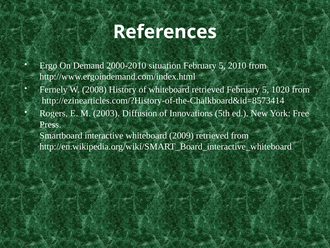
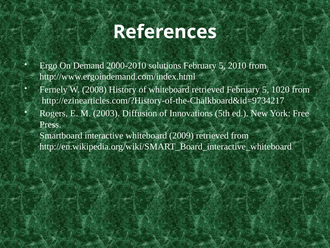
situation: situation -> solutions
http://ezinearticles.com/?History-of-the-Chalkboard&id=8573414: http://ezinearticles.com/?History-of-the-Chalkboard&id=8573414 -> http://ezinearticles.com/?History-of-the-Chalkboard&id=9734217
